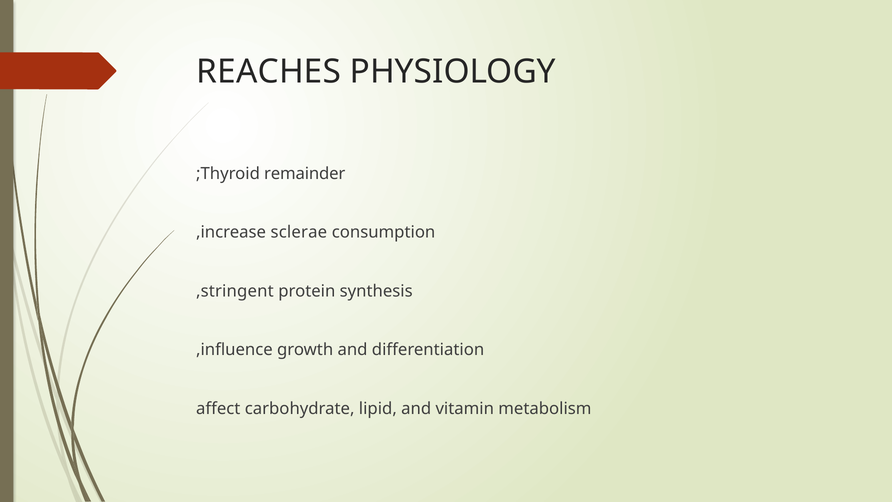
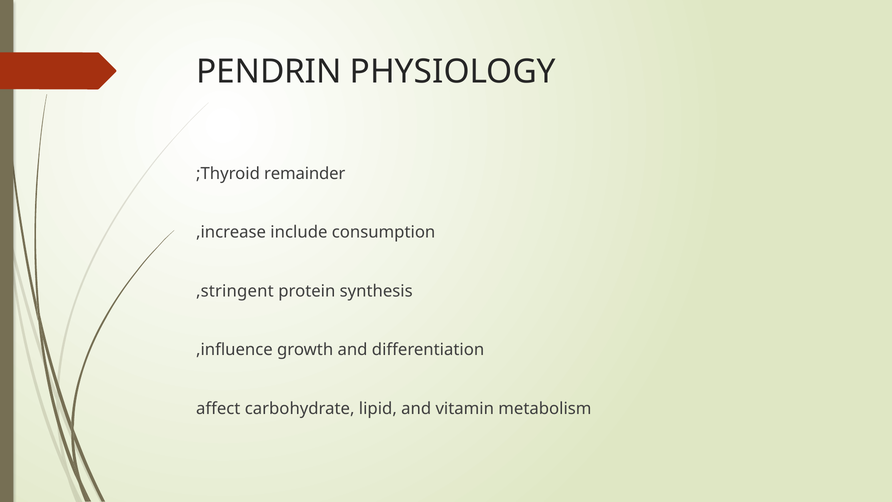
REACHES: REACHES -> PENDRIN
sclerae: sclerae -> include
